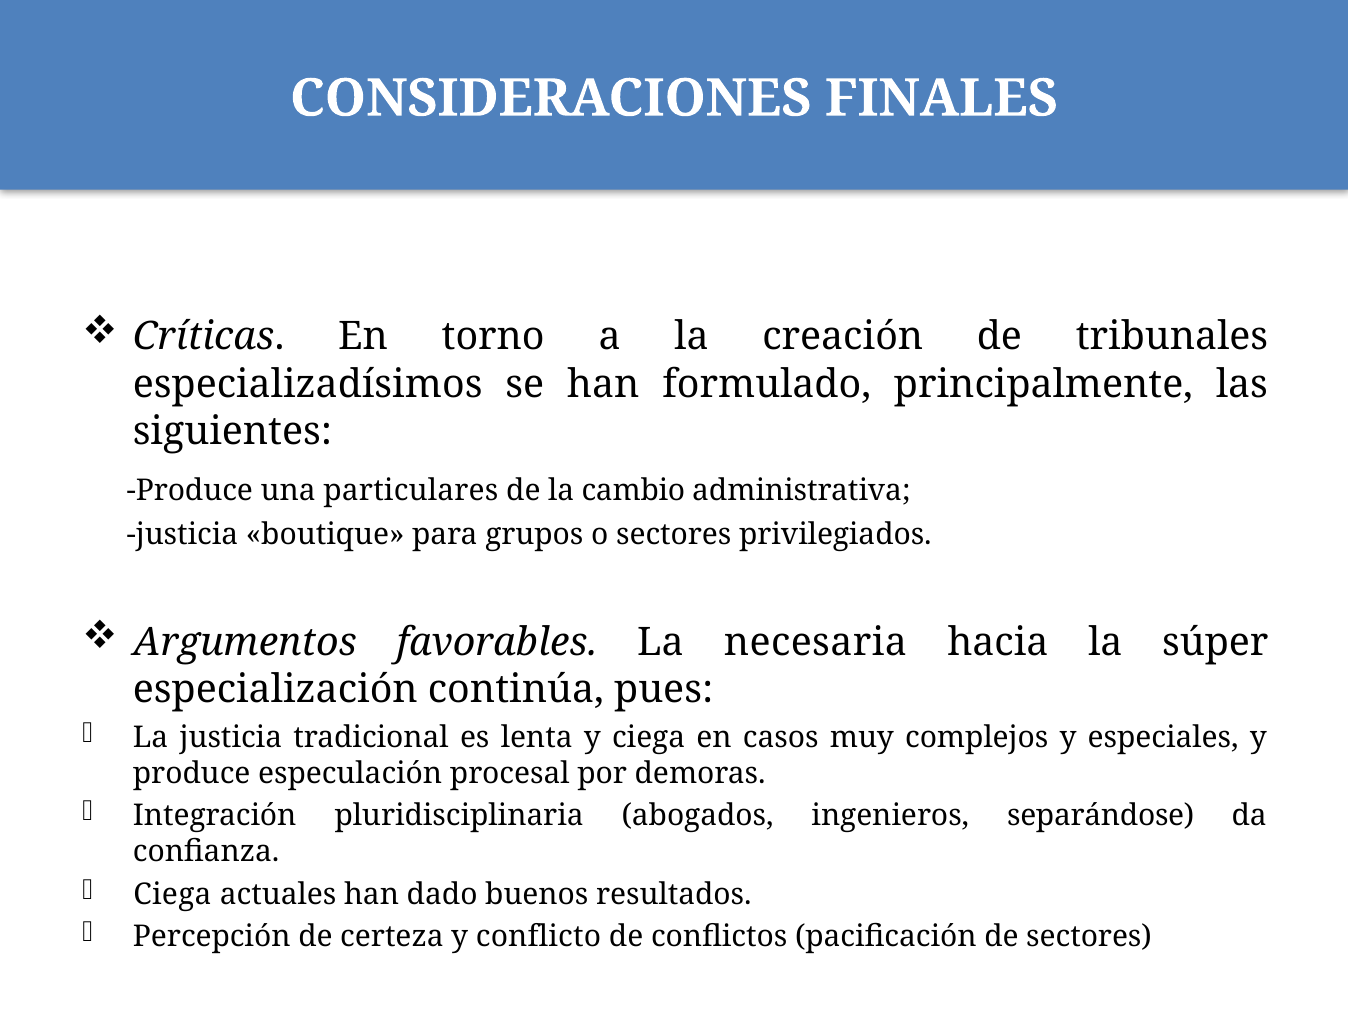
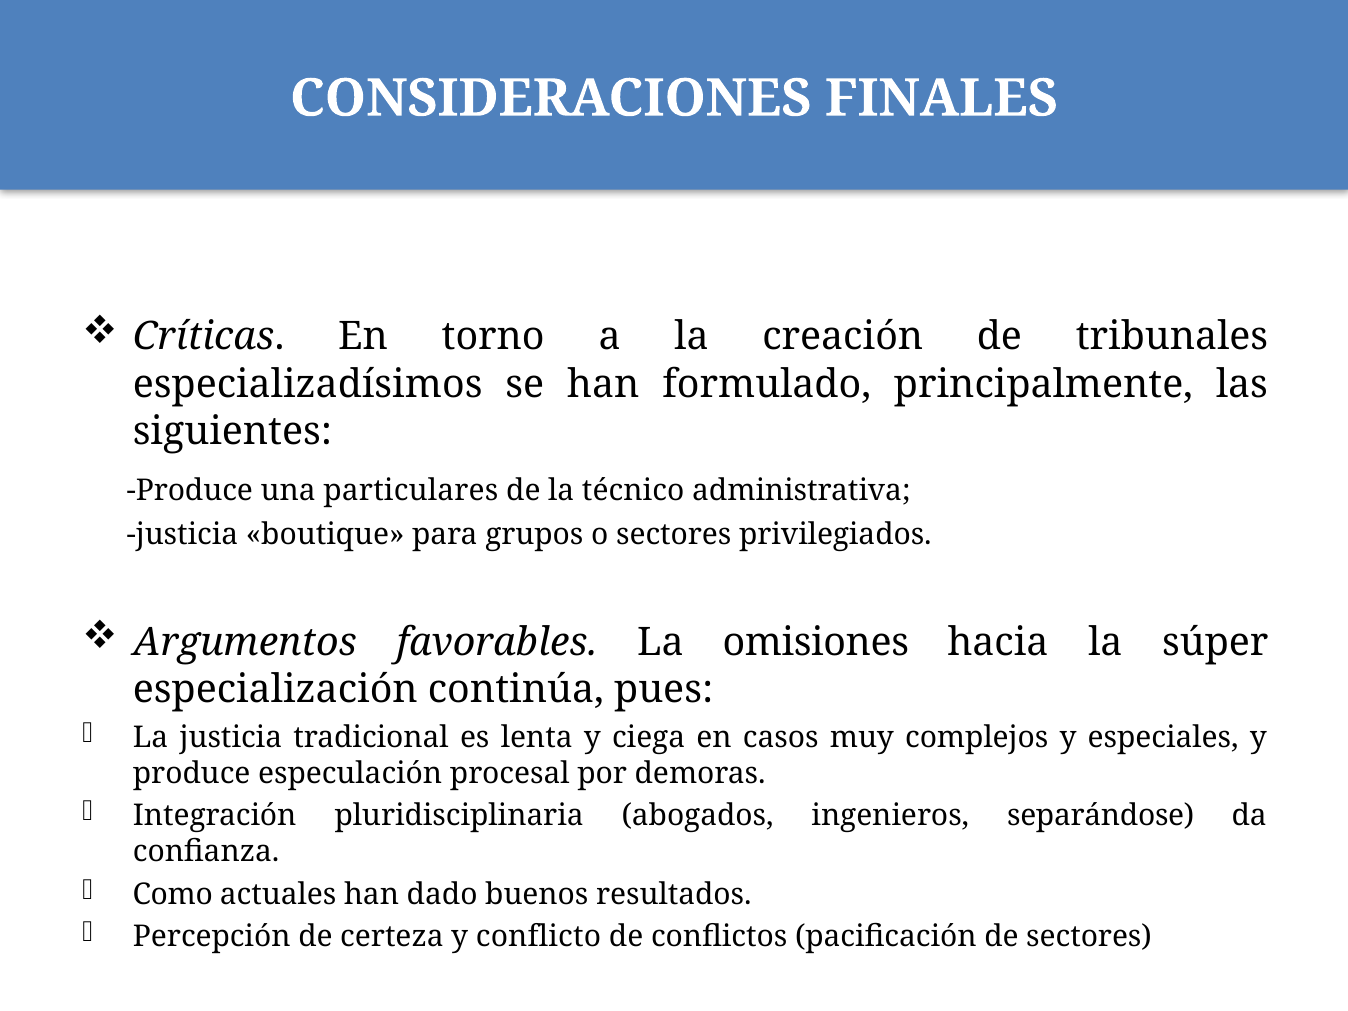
cambio: cambio -> técnico
necesaria: necesaria -> omisiones
Ciega at (172, 894): Ciega -> Como
